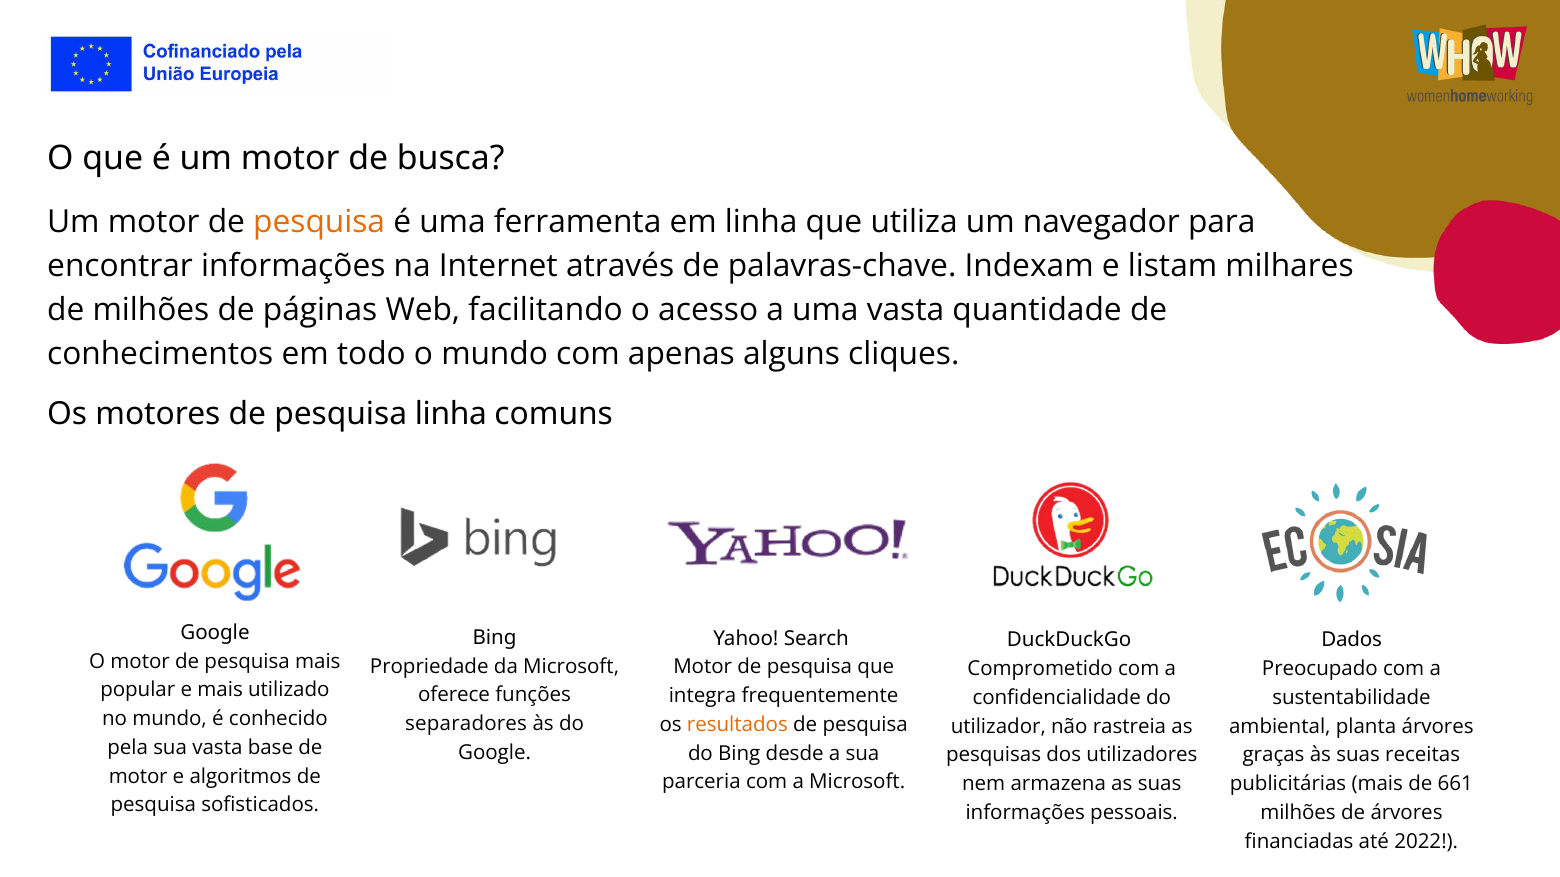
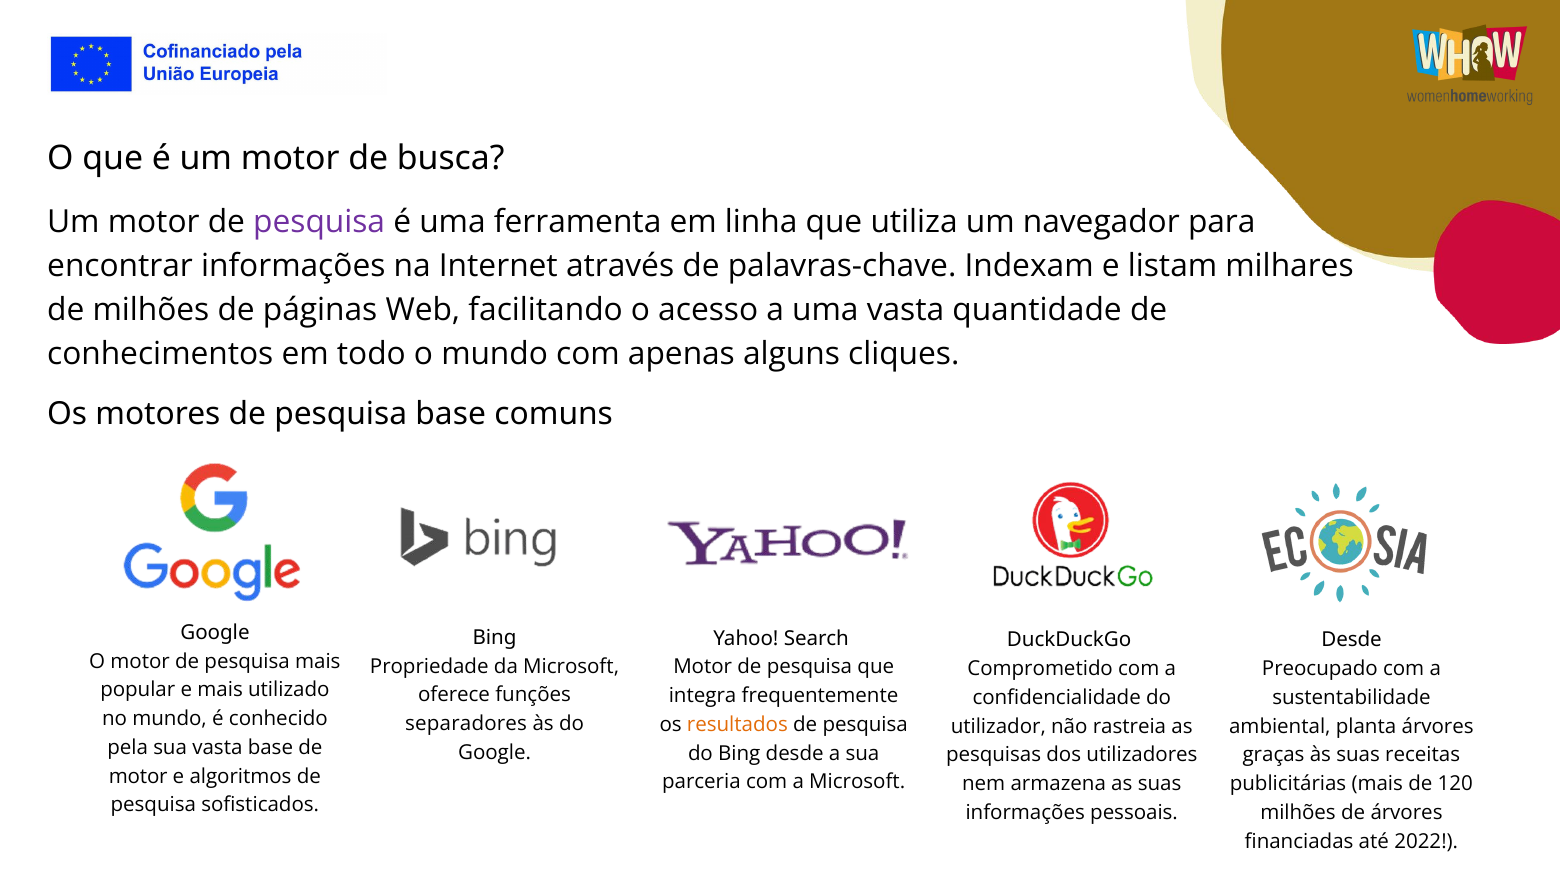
pesquisa at (319, 222) colour: orange -> purple
pesquisa linha: linha -> base
Dados at (1352, 640): Dados -> Desde
661: 661 -> 120
